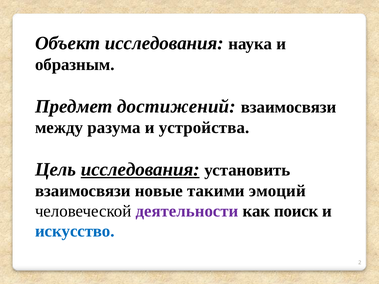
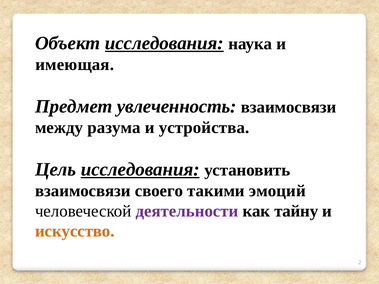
исследования at (164, 43) underline: none -> present
образным: образным -> имеющая
достижений: достижений -> увлеченность
новые: новые -> своего
поиск: поиск -> тайну
искусство colour: blue -> orange
